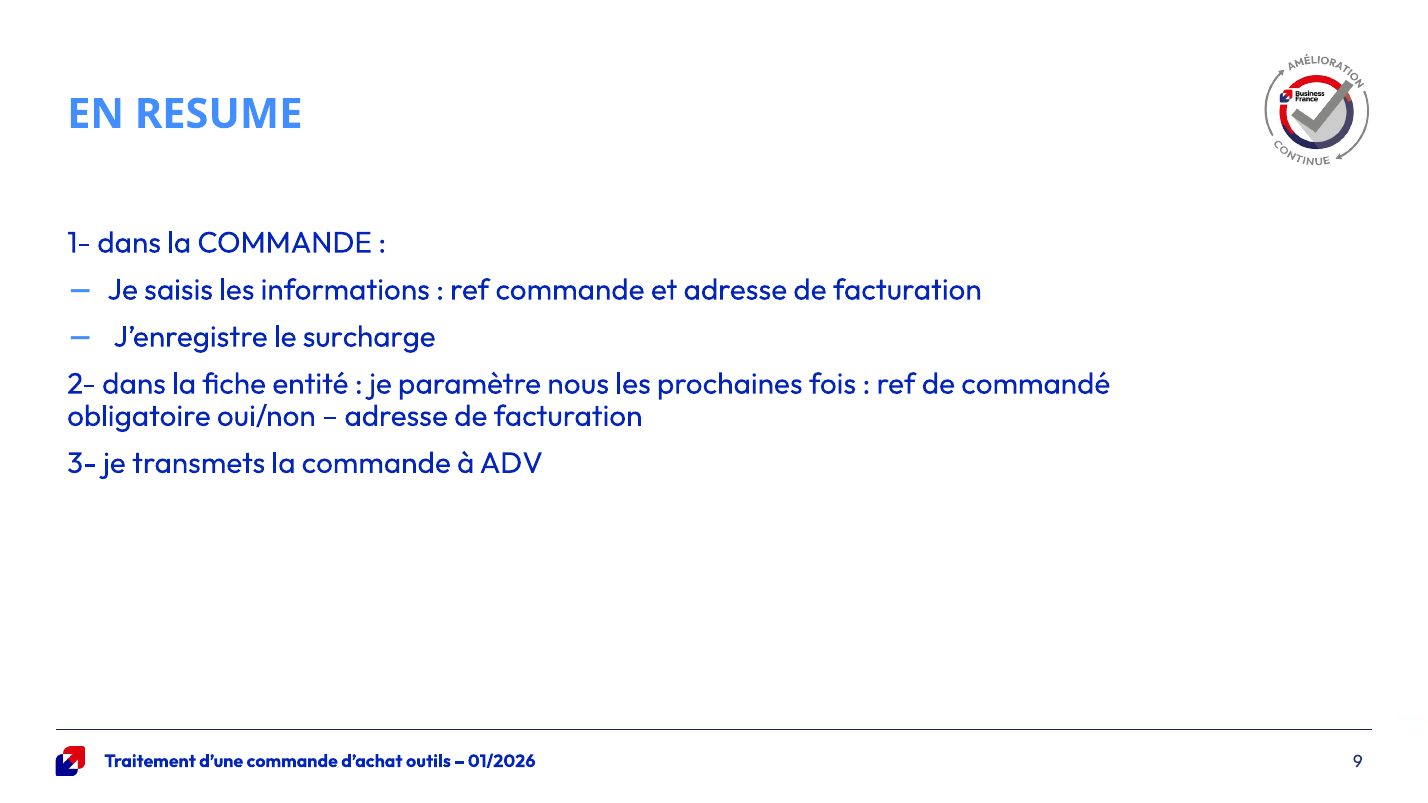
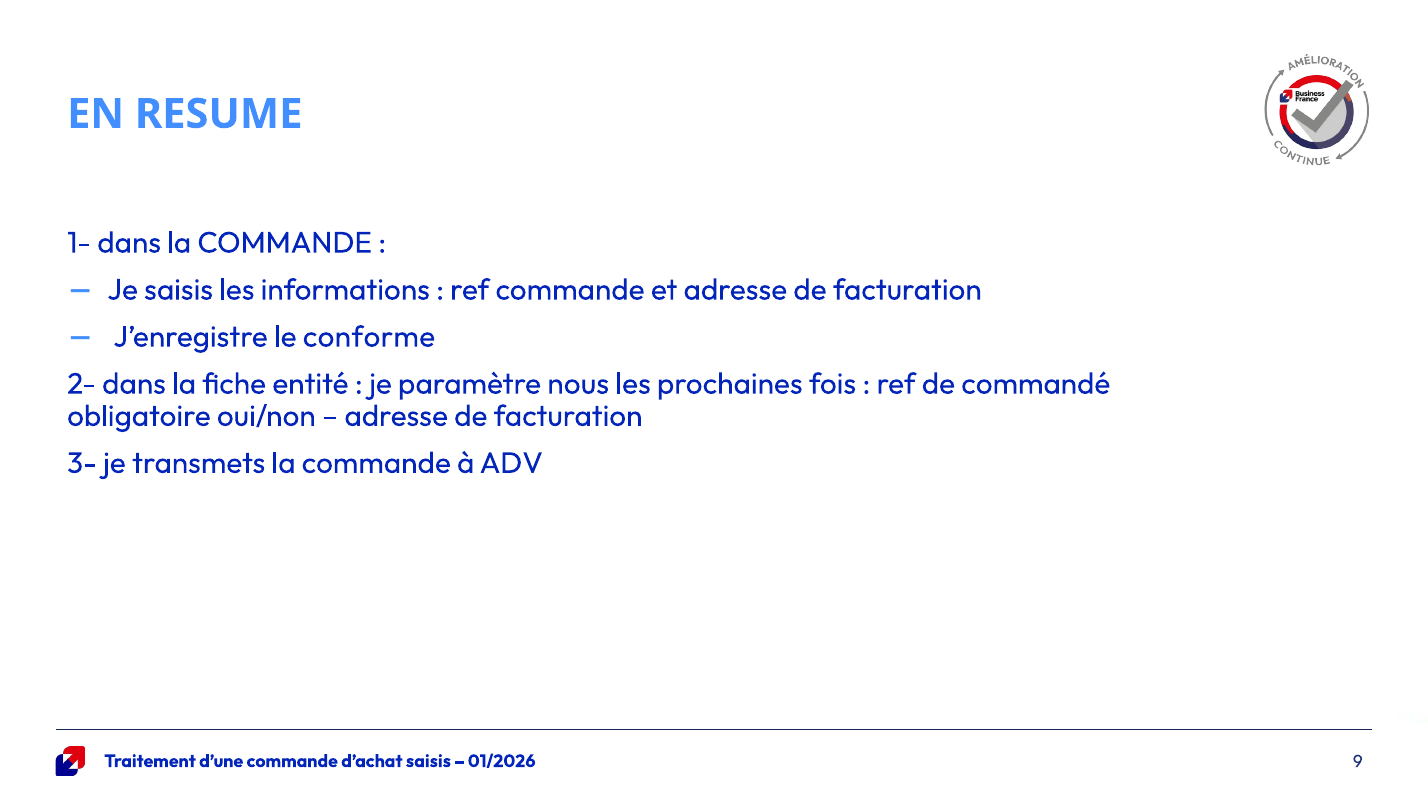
surcharge: surcharge -> conforme
d’achat outils: outils -> saisis
